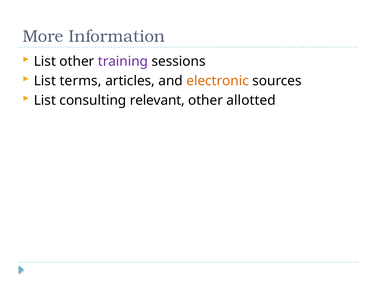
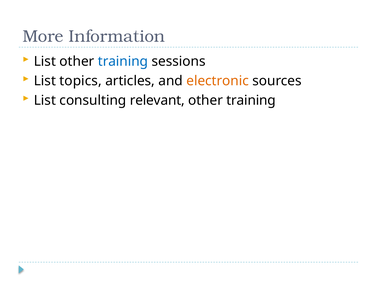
training at (123, 61) colour: purple -> blue
terms: terms -> topics
allotted at (251, 100): allotted -> training
